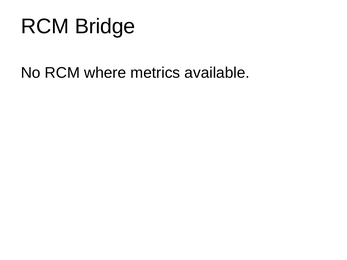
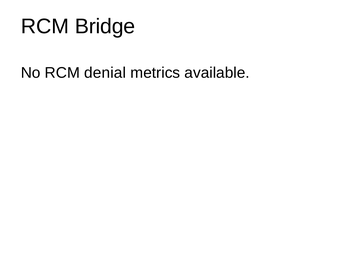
where: where -> denial
